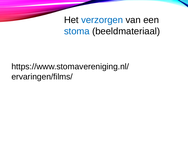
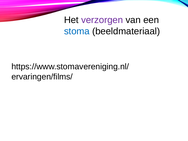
verzorgen colour: blue -> purple
